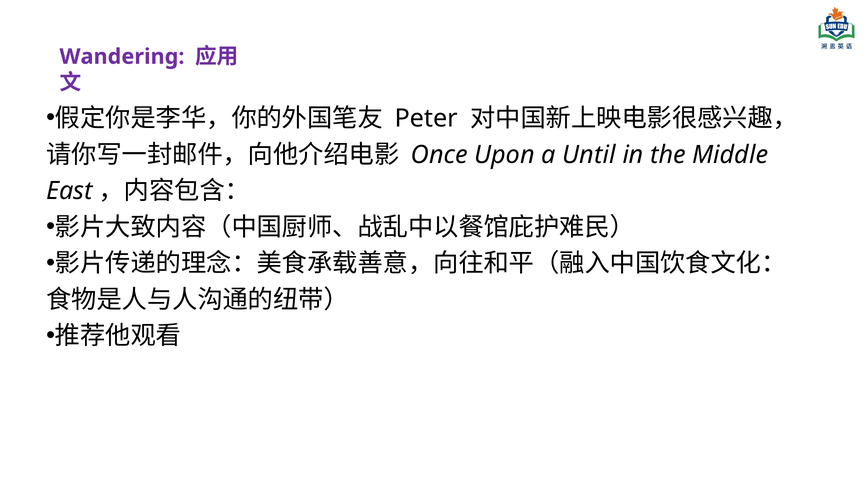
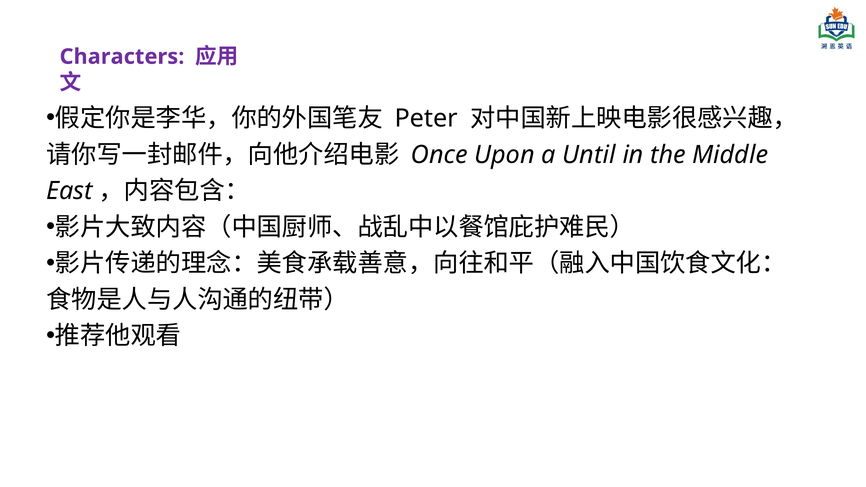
Wandering: Wandering -> Characters
